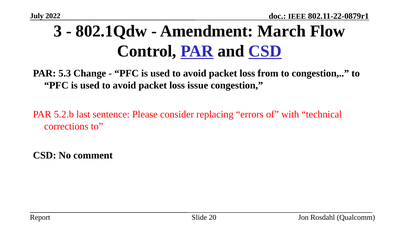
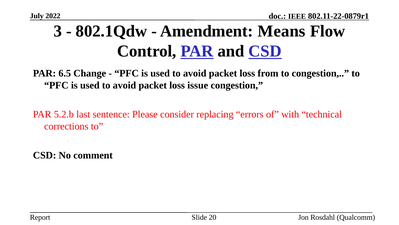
March: March -> Means
5.3: 5.3 -> 6.5
